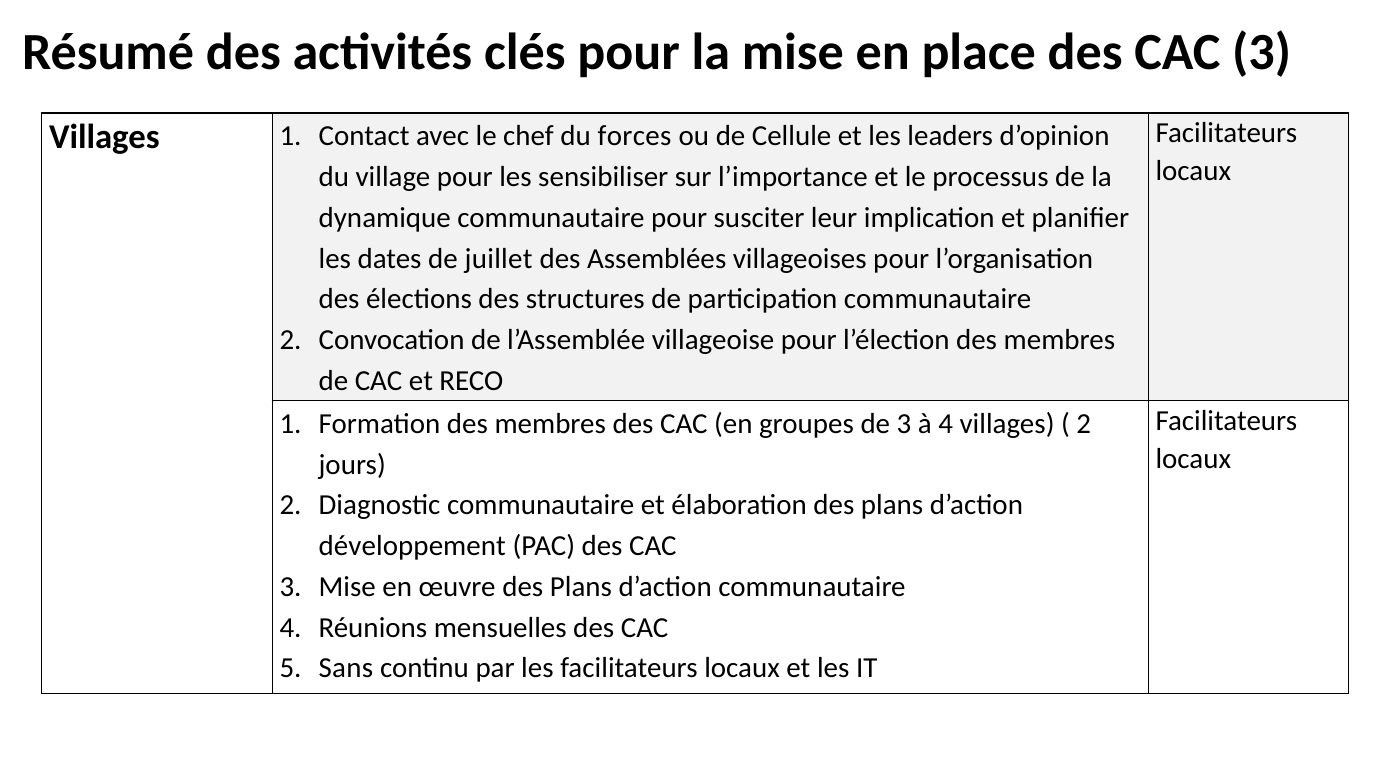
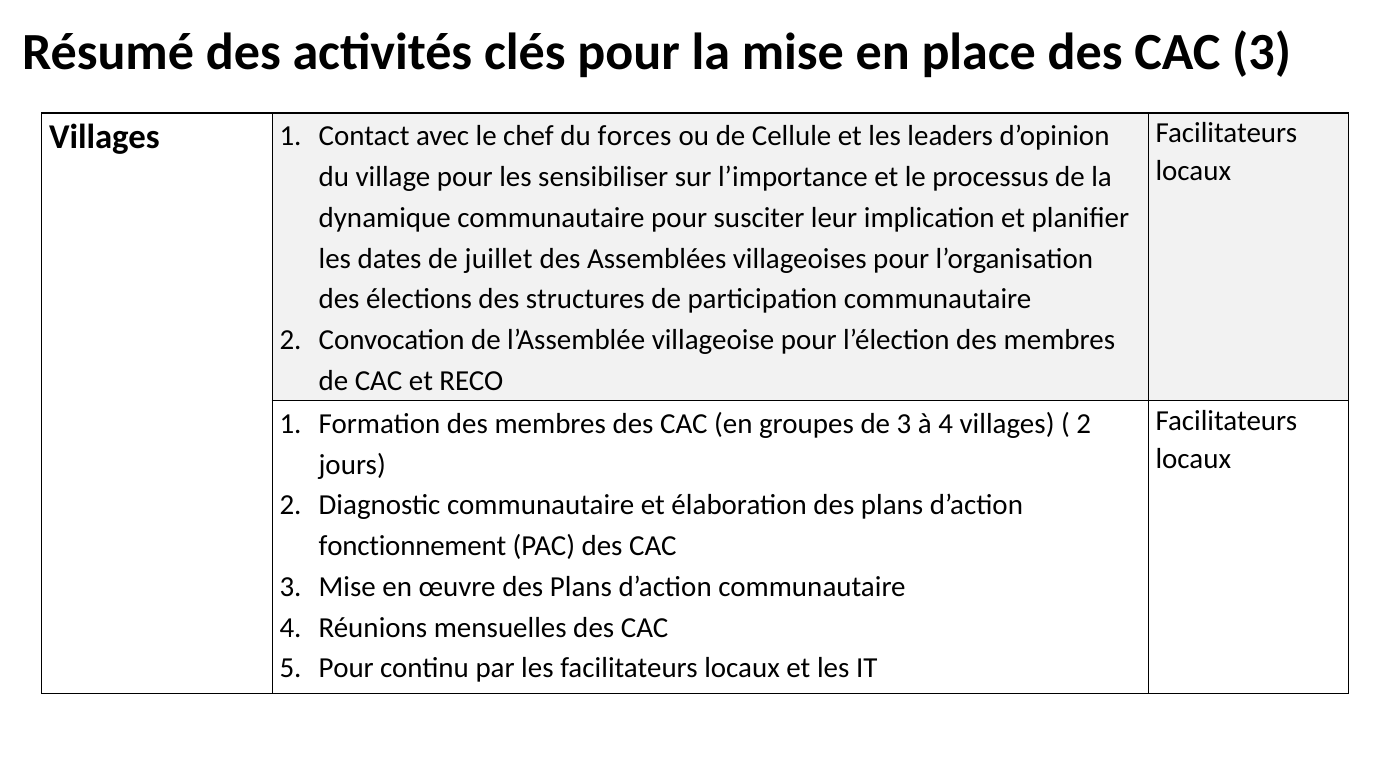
développement: développement -> fonctionnement
Sans at (346, 668): Sans -> Pour
